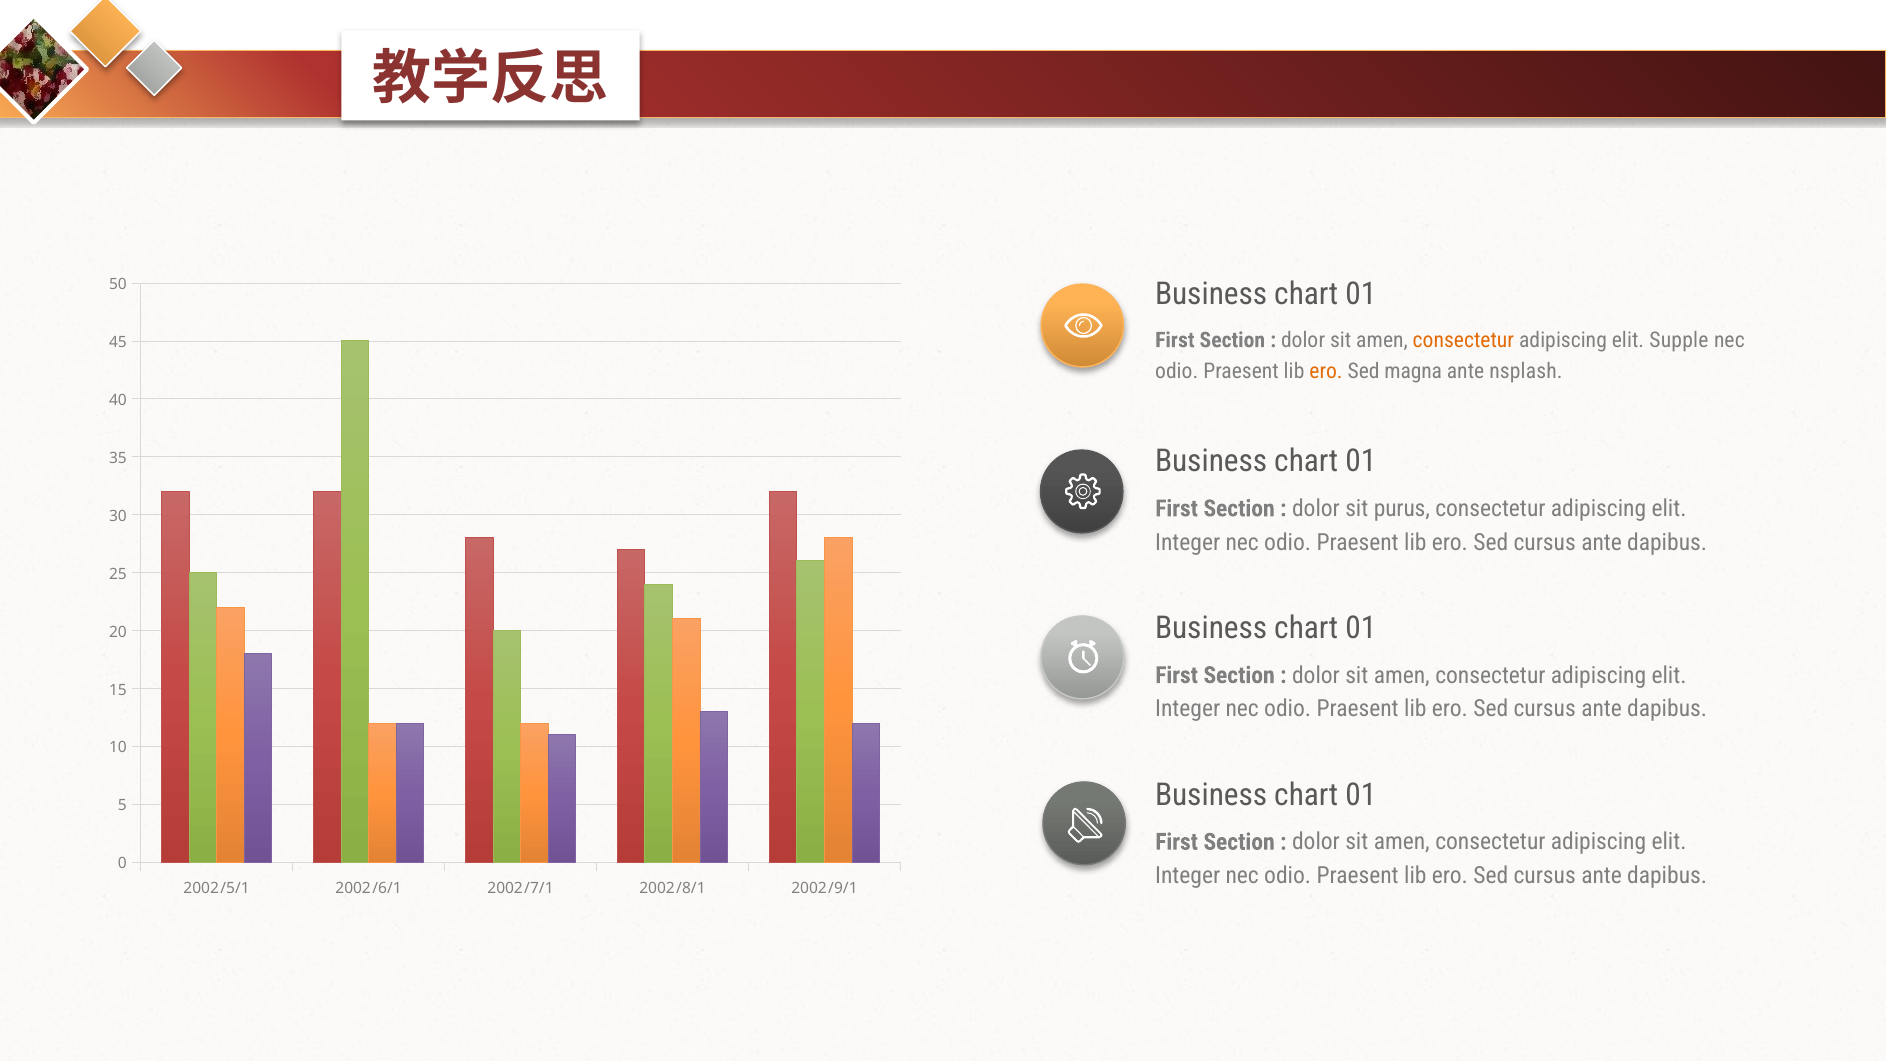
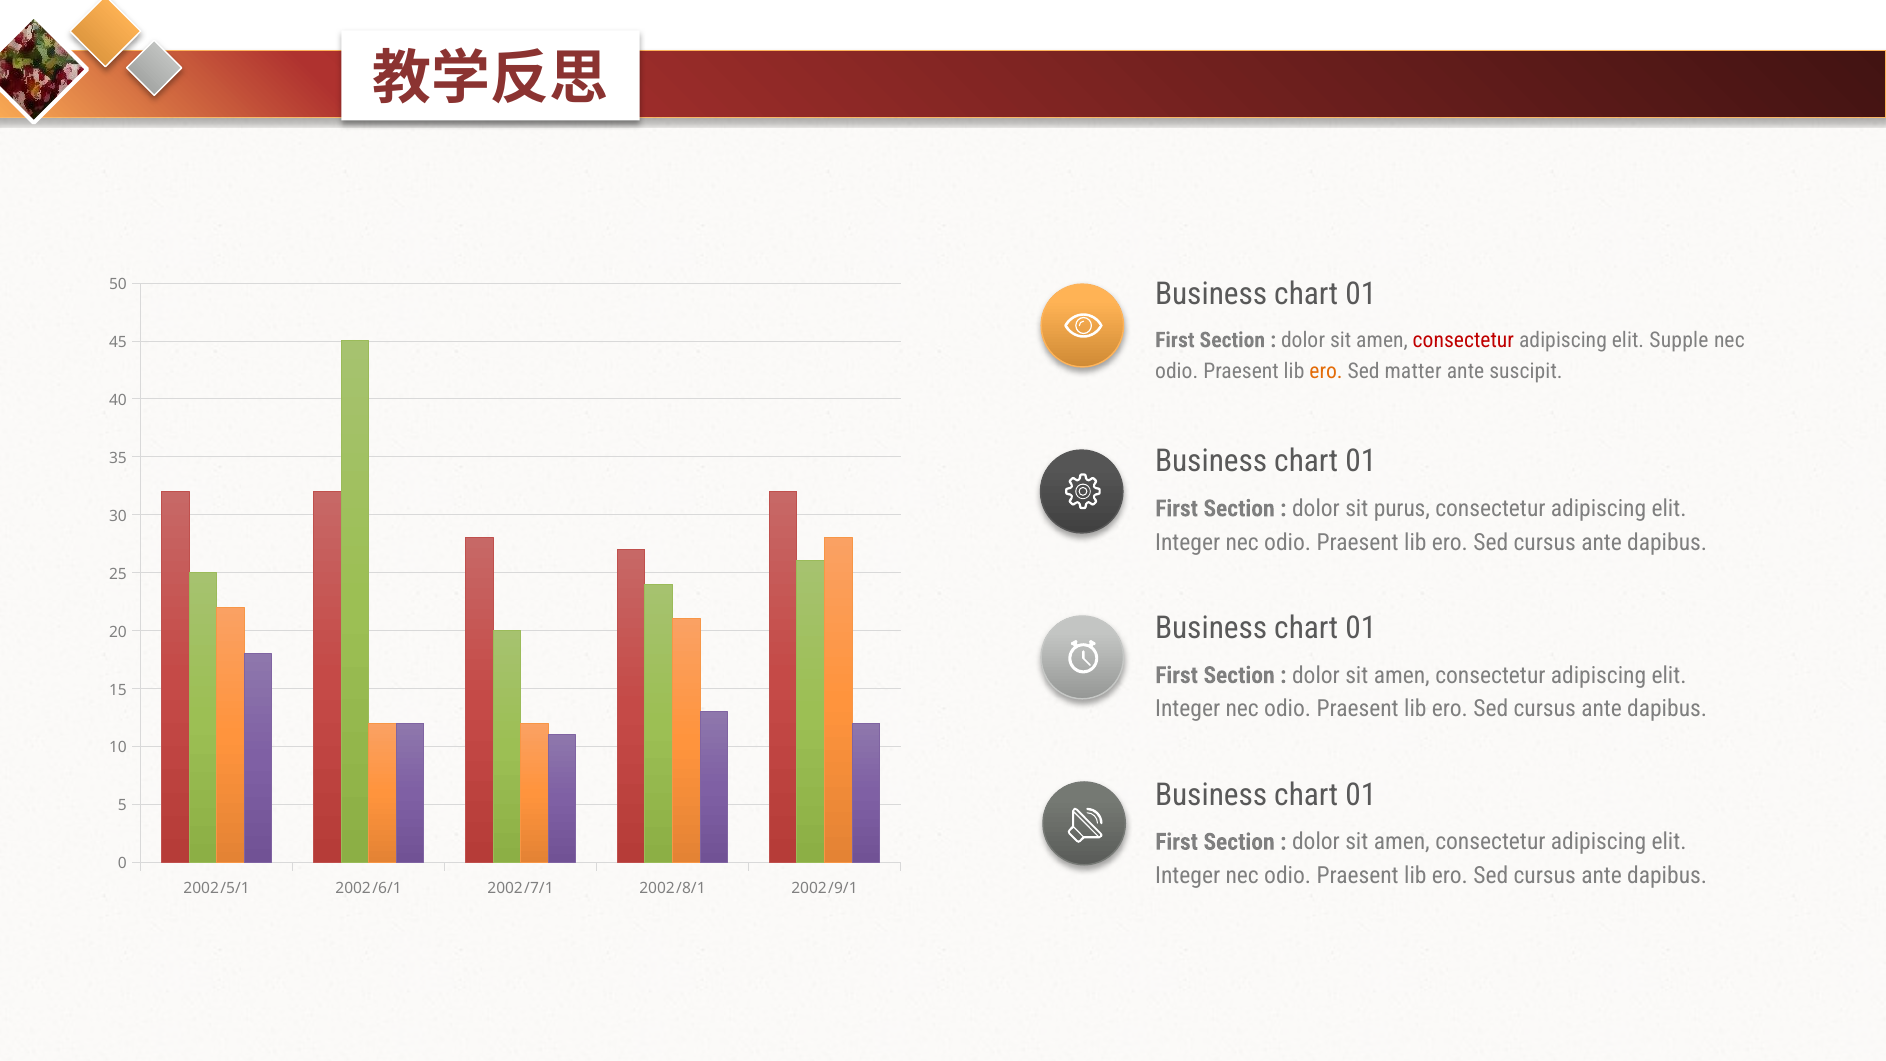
consectetur at (1463, 340) colour: orange -> red
magna: magna -> matter
nsplash: nsplash -> suscipit
